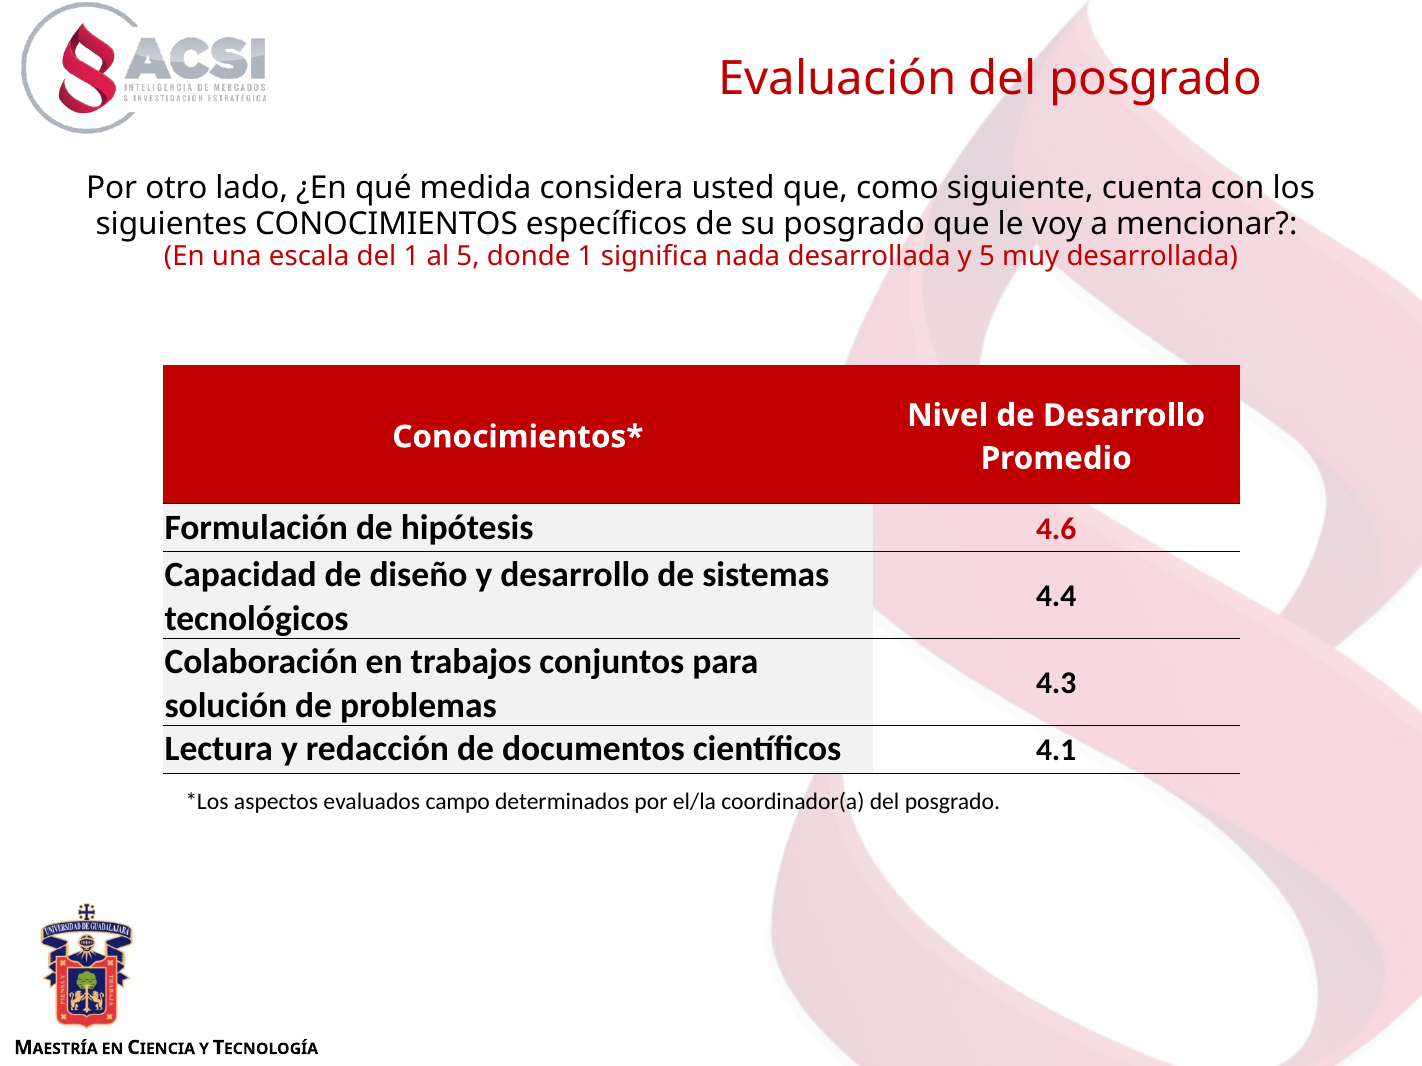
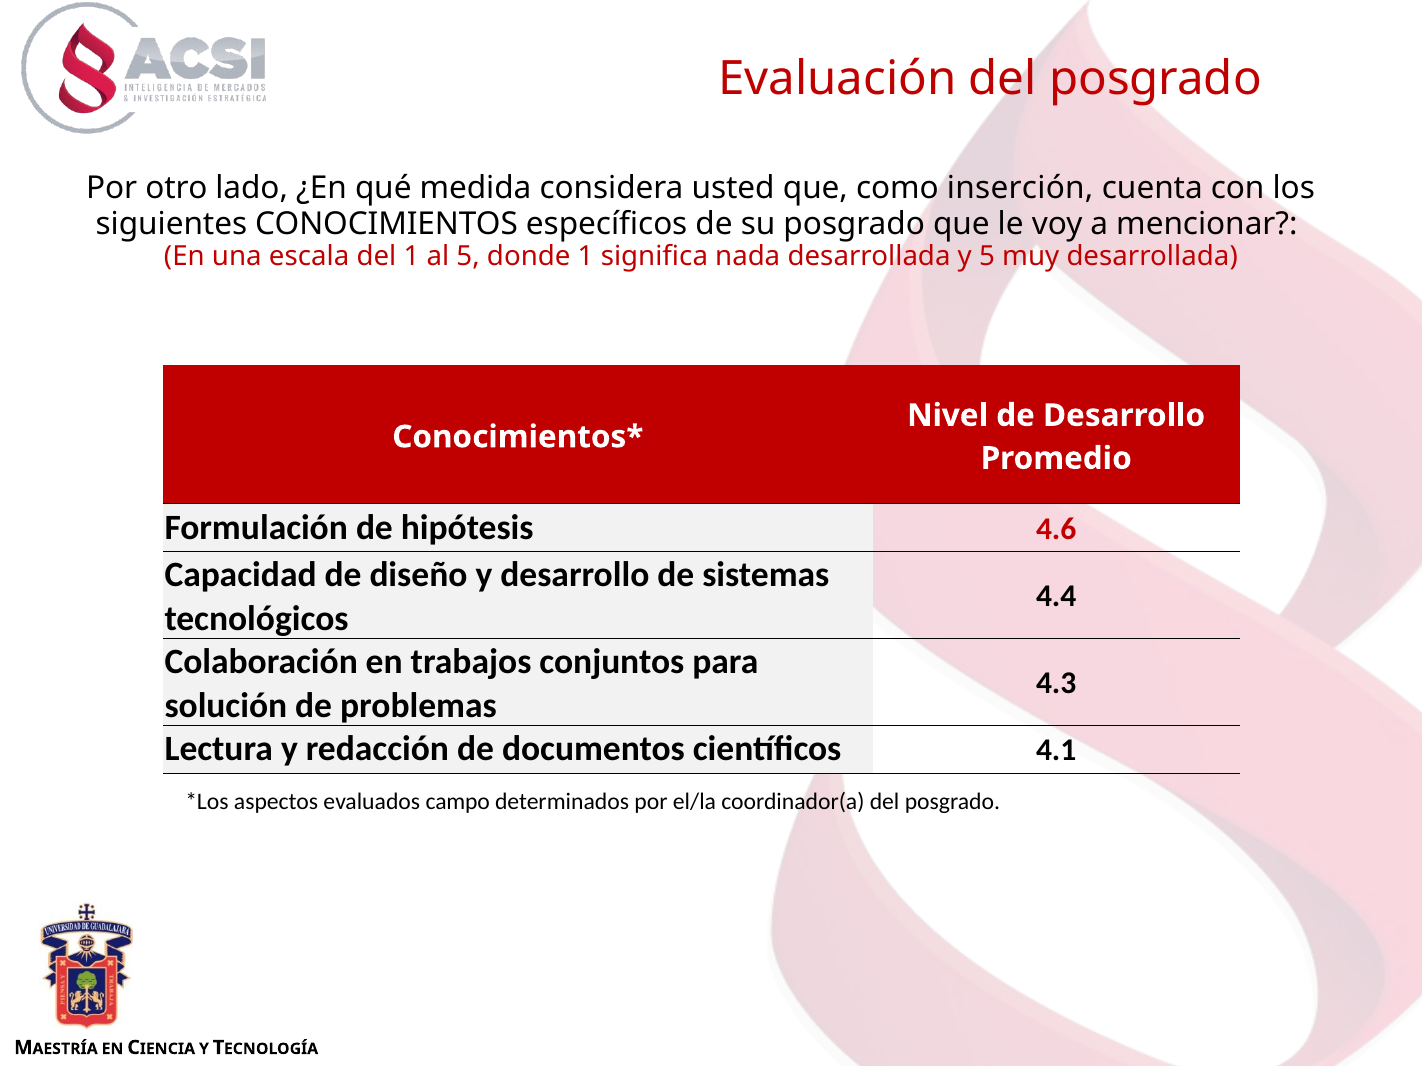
siguiente: siguiente -> inserción
